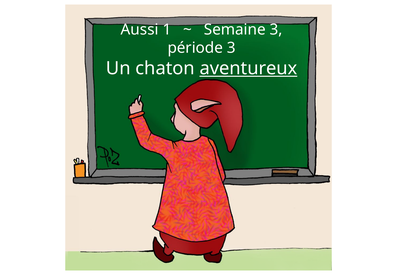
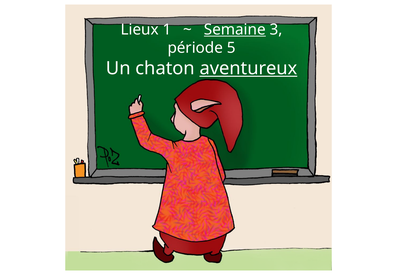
Aussi: Aussi -> Lieux
Semaine underline: none -> present
période 3: 3 -> 5
